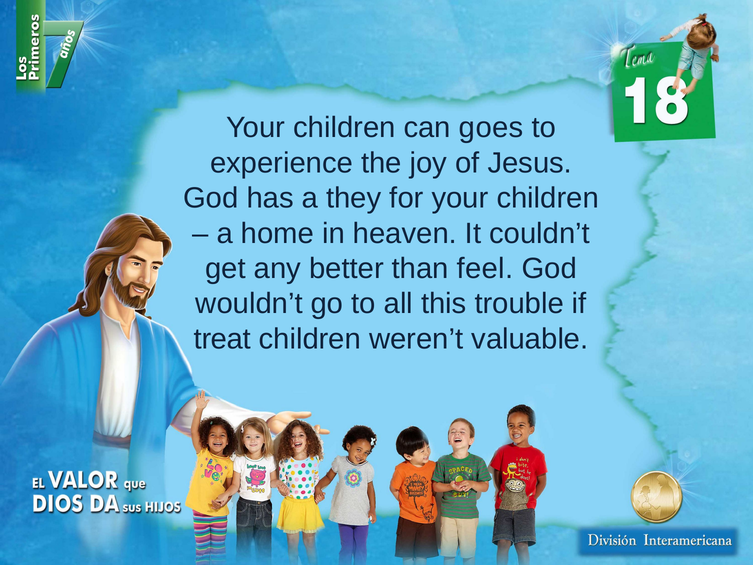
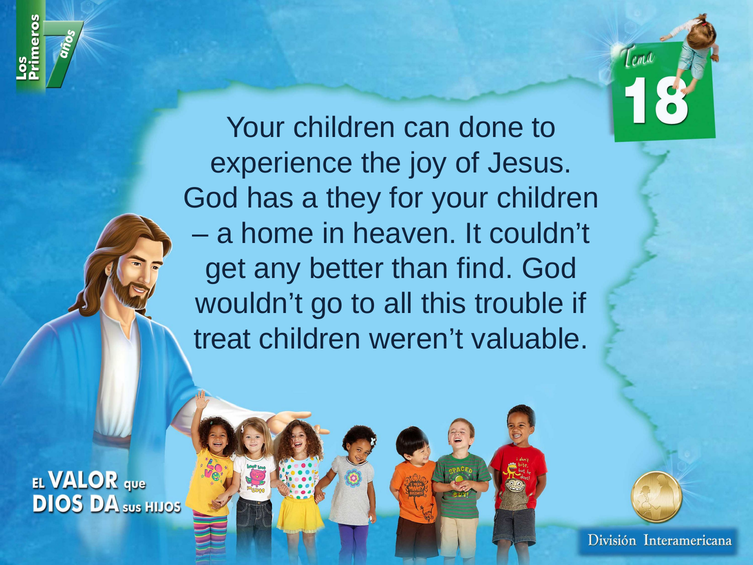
goes: goes -> done
feel: feel -> find
